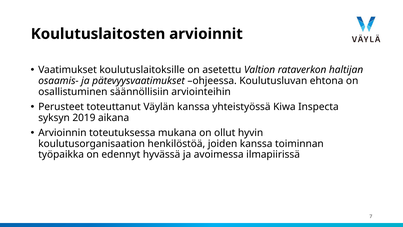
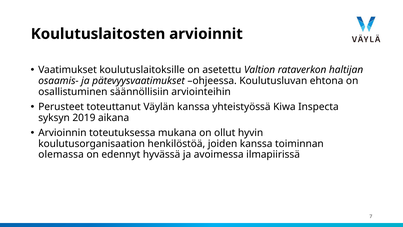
työpaikka: työpaikka -> olemassa
